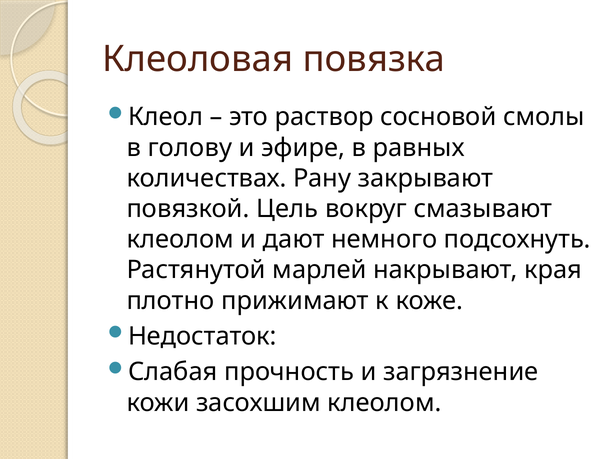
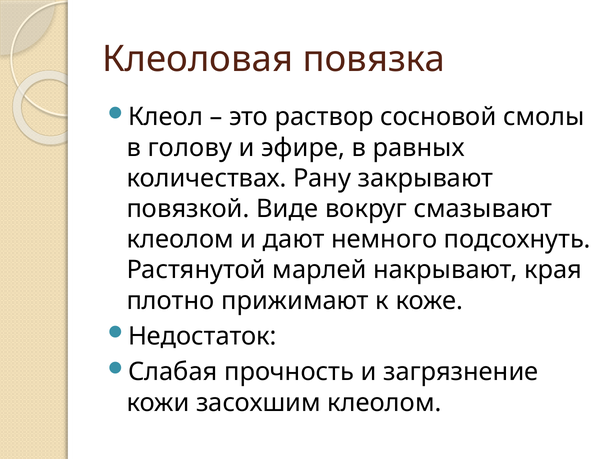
Цель: Цель -> Виде
